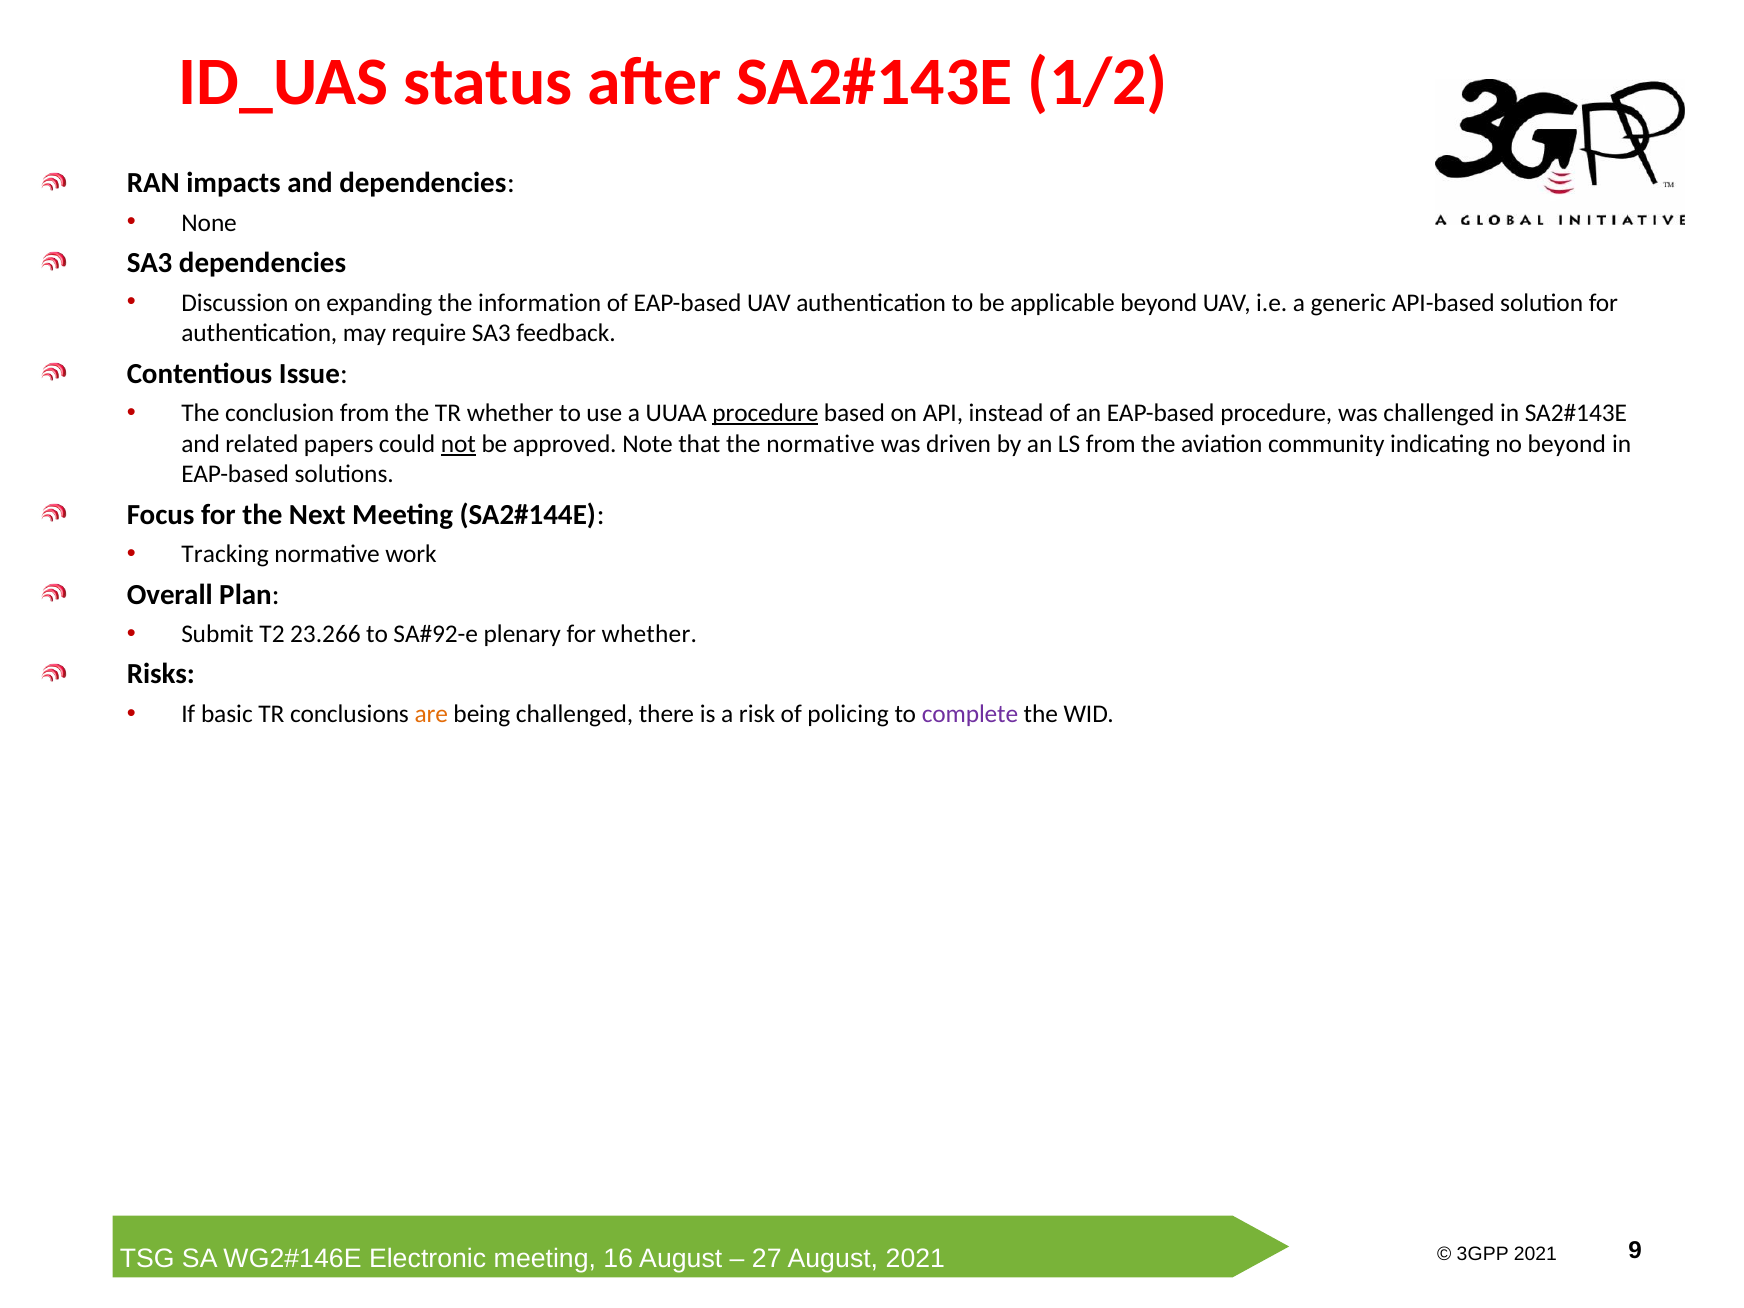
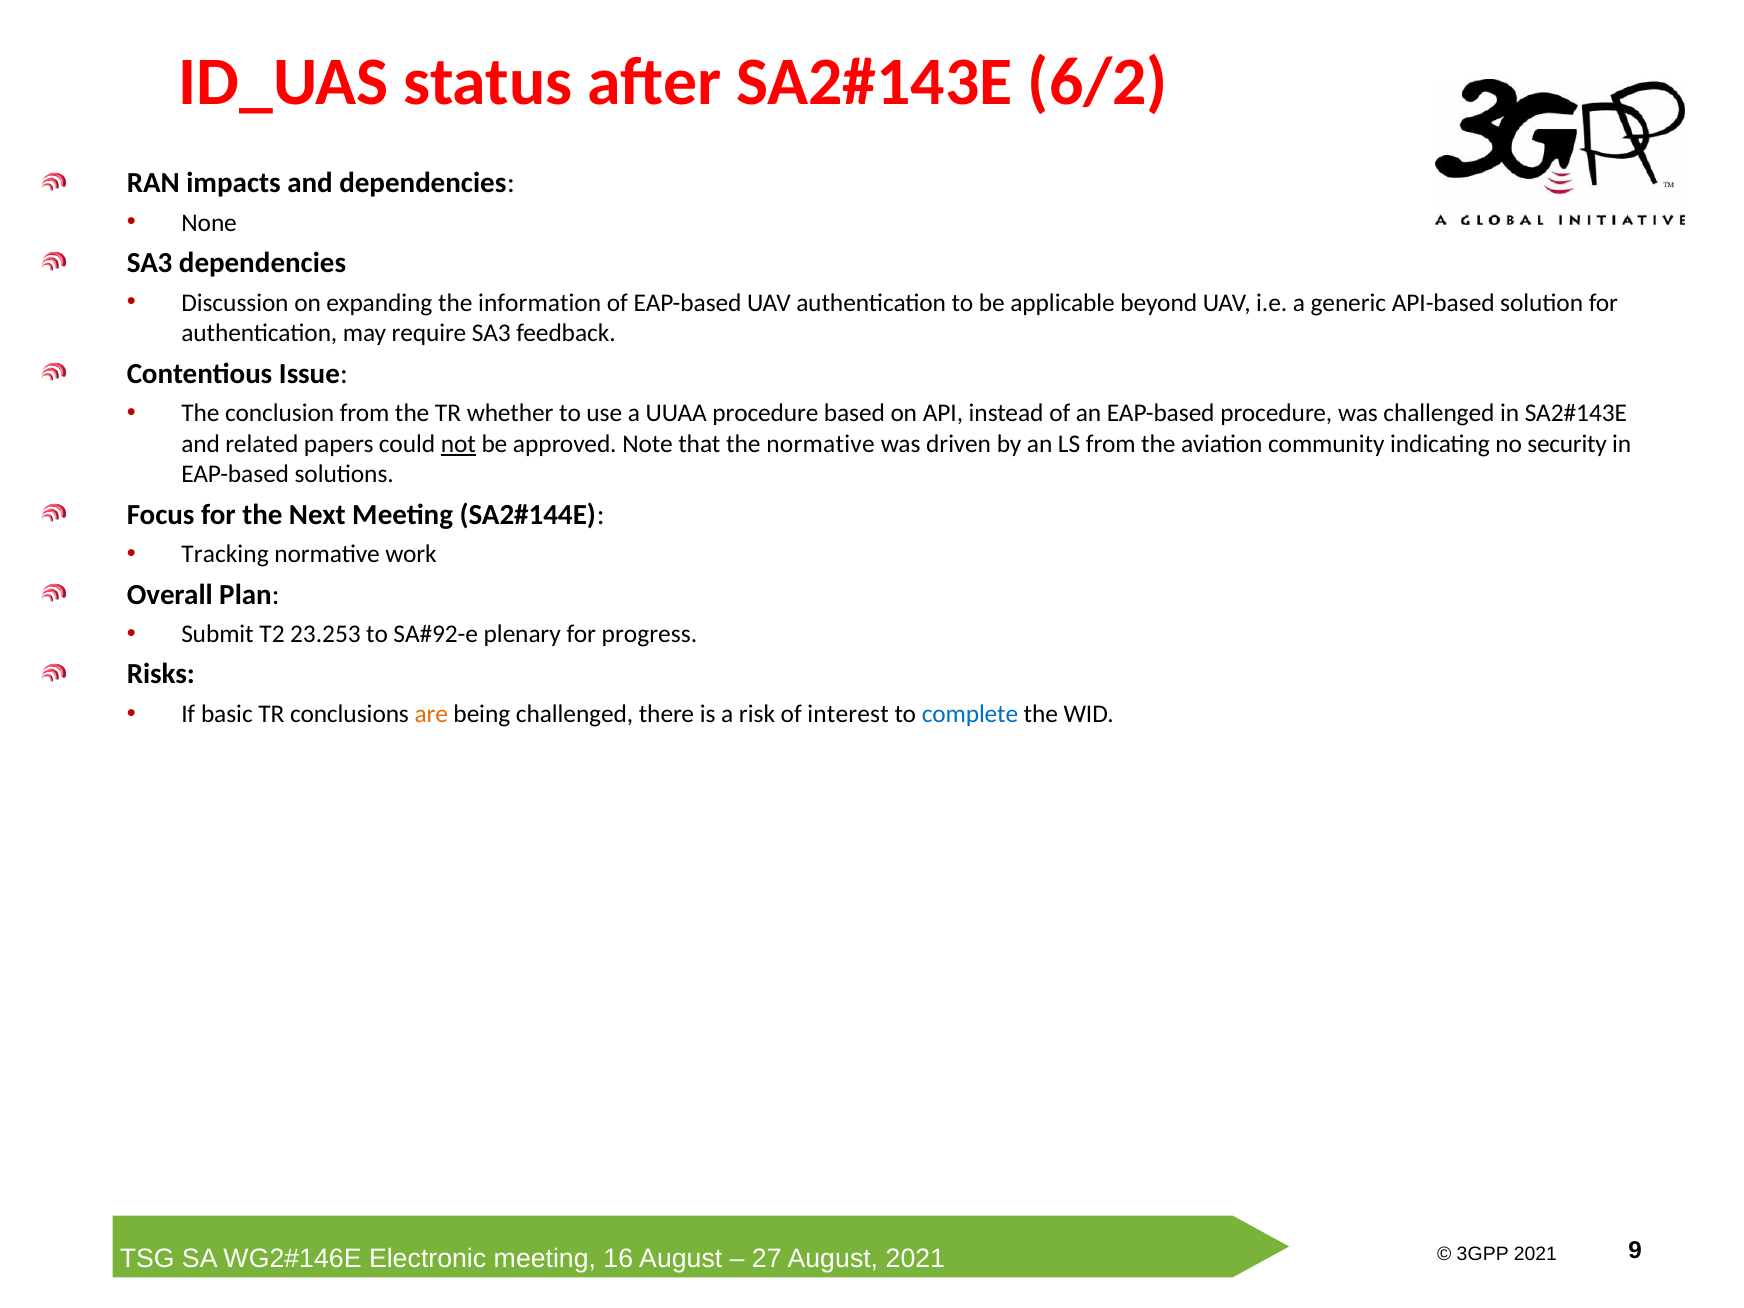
1/2: 1/2 -> 6/2
procedure at (765, 413) underline: present -> none
no beyond: beyond -> security
23.266: 23.266 -> 23.253
for whether: whether -> progress
policing: policing -> interest
complete colour: purple -> blue
